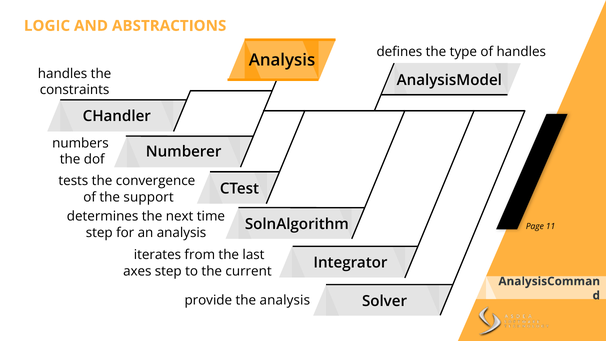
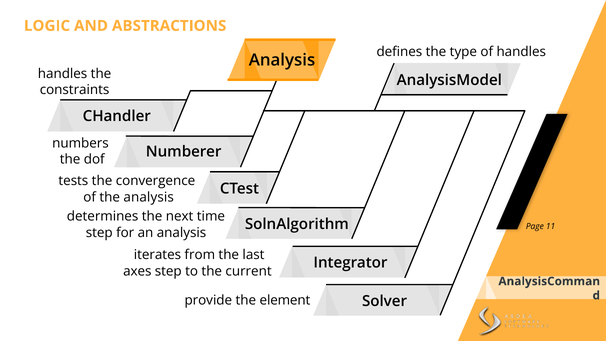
the support: support -> analysis
the analysis: analysis -> element
